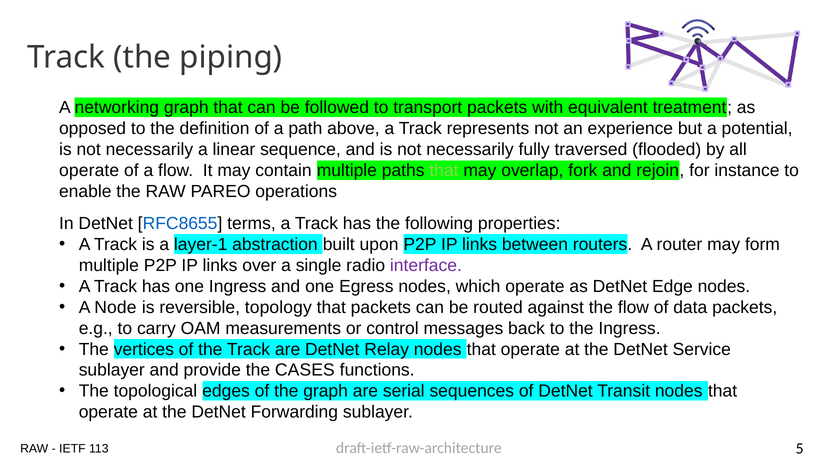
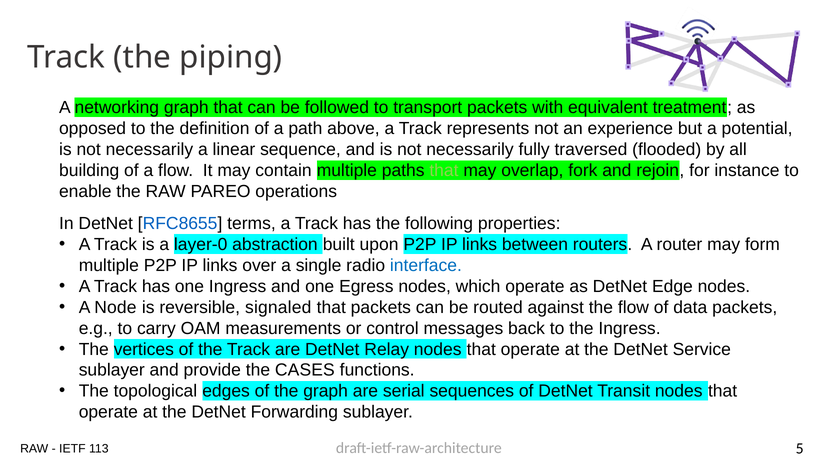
operate at (89, 170): operate -> building
layer-1: layer-1 -> layer-0
interface colour: purple -> blue
topology: topology -> signaled
